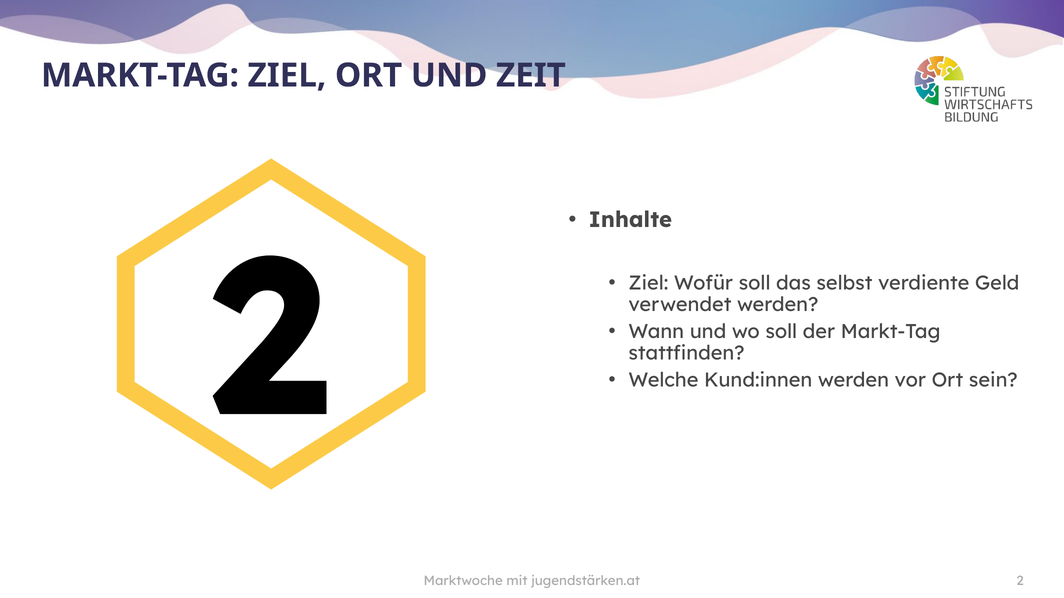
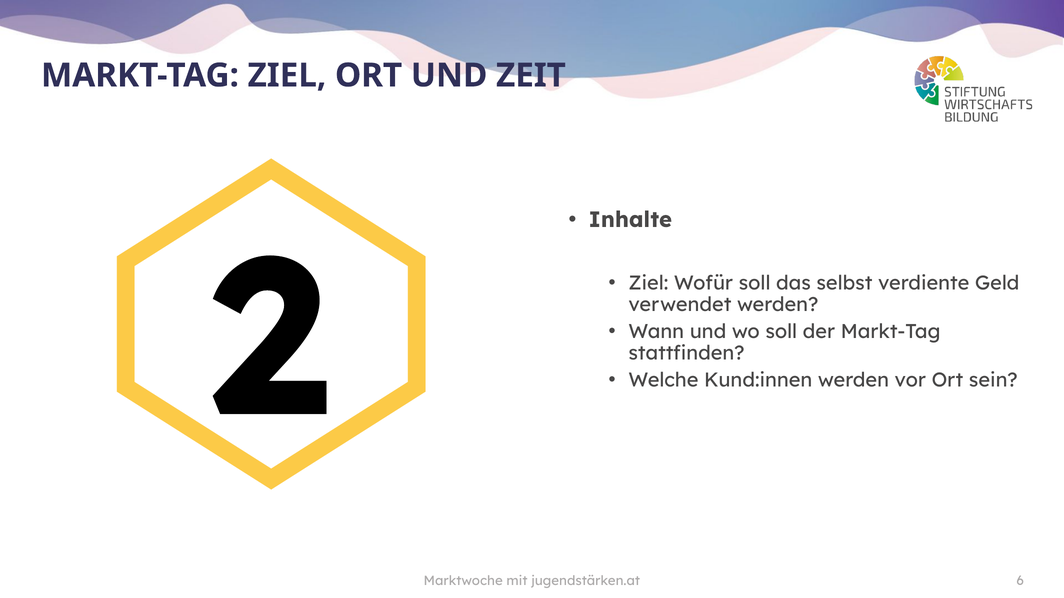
jugendstärken.at 2: 2 -> 6
